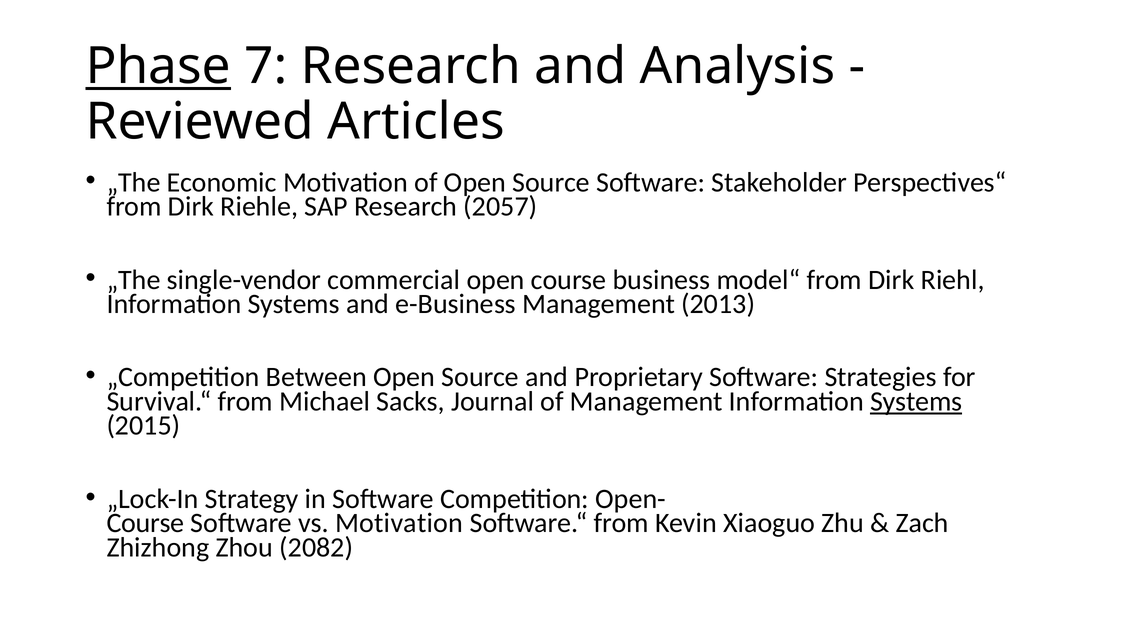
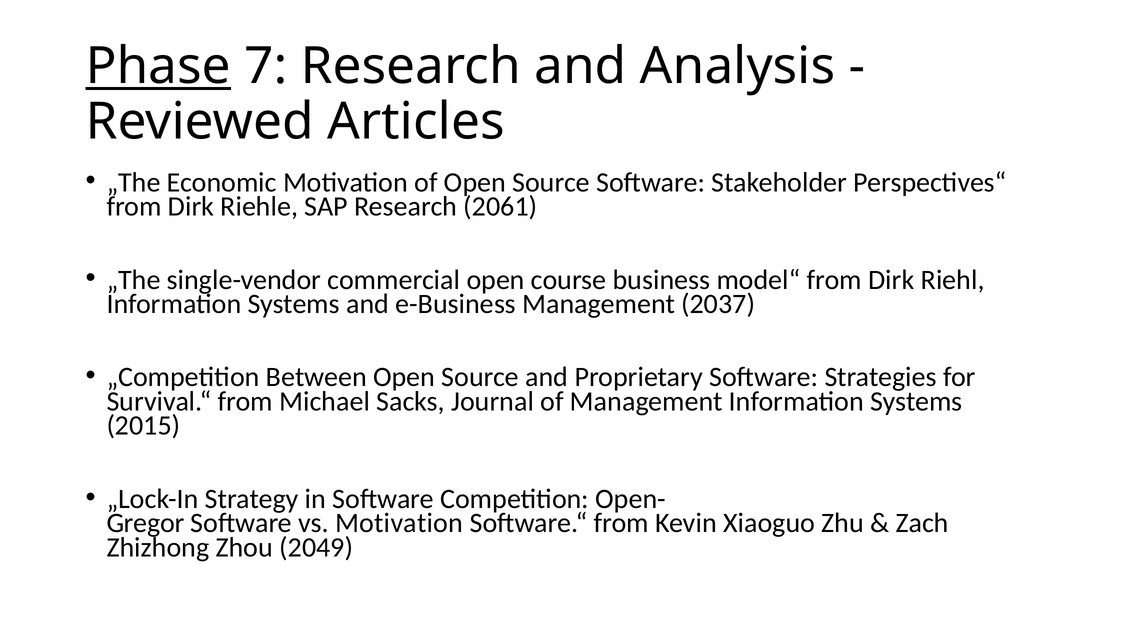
2057: 2057 -> 2061
2013: 2013 -> 2037
Systems at (916, 402) underline: present -> none
Course at (145, 523): Course -> Gregor
2082: 2082 -> 2049
